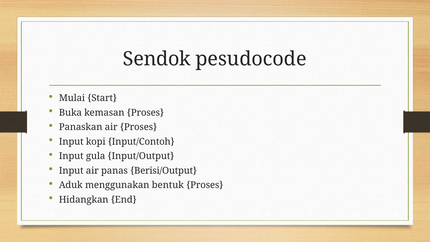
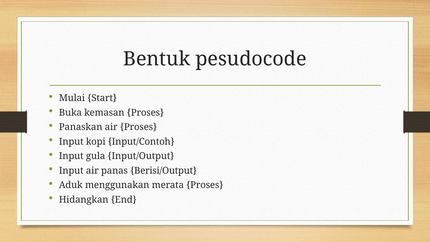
Sendok: Sendok -> Bentuk
bentuk: bentuk -> merata
